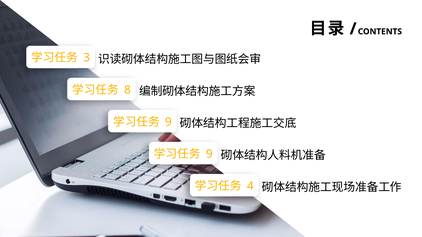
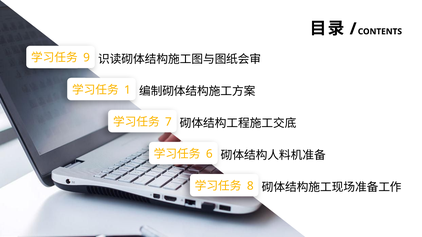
3: 3 -> 9
8: 8 -> 1
9 at (168, 122): 9 -> 7
9 at (209, 154): 9 -> 6
4: 4 -> 8
